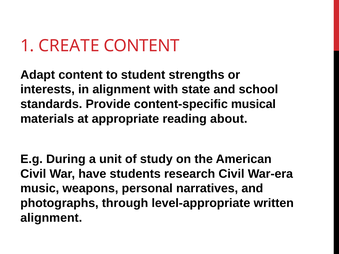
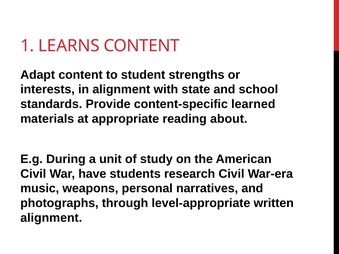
CREATE: CREATE -> LEARNS
musical: musical -> learned
